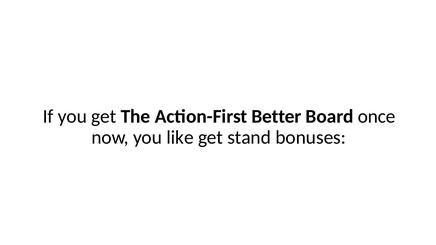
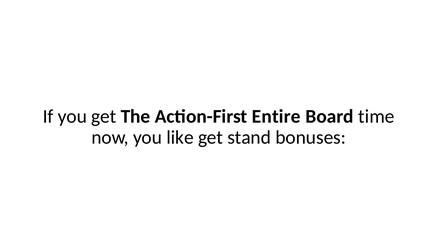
Better: Better -> Entire
once: once -> time
